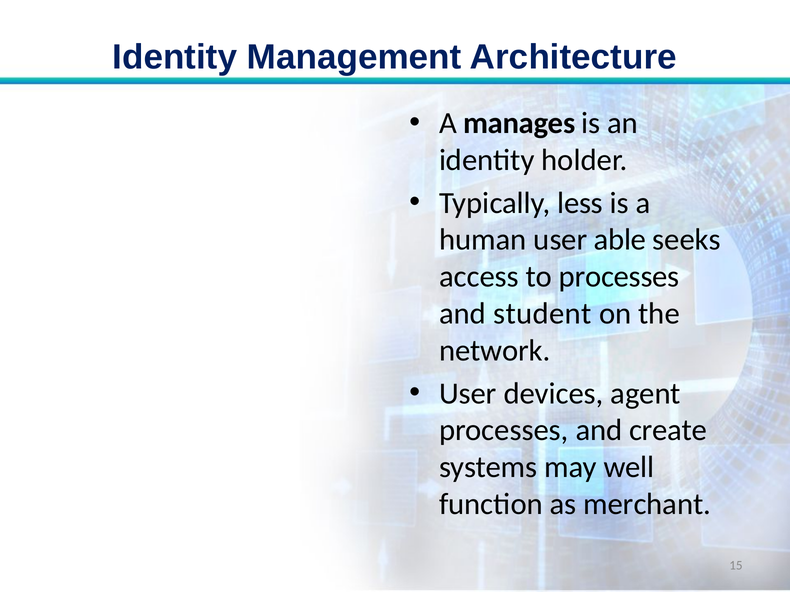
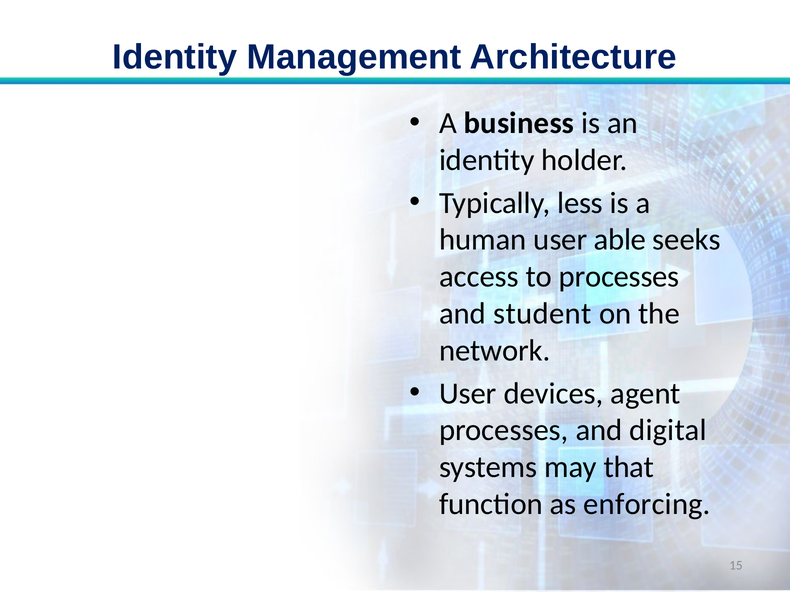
manages: manages -> business
create: create -> digital
well: well -> that
merchant: merchant -> enforcing
